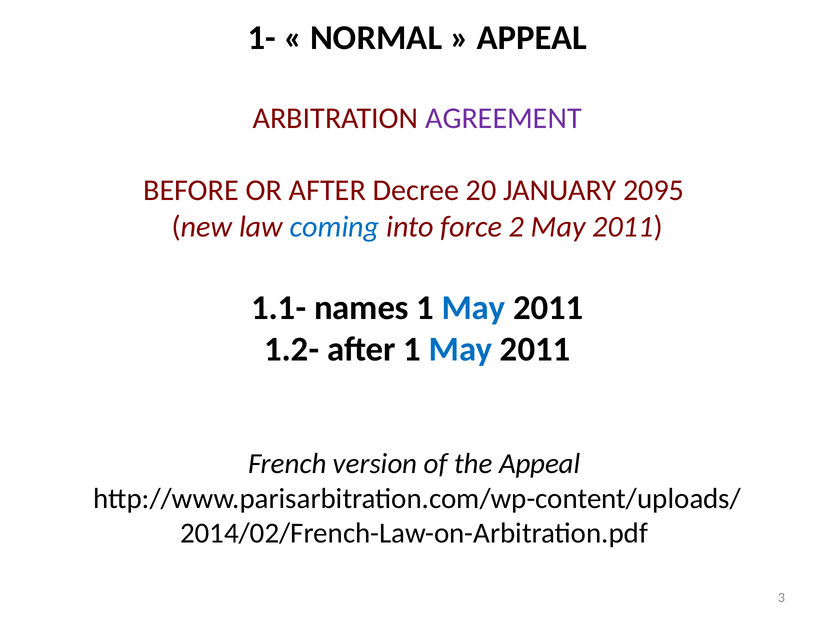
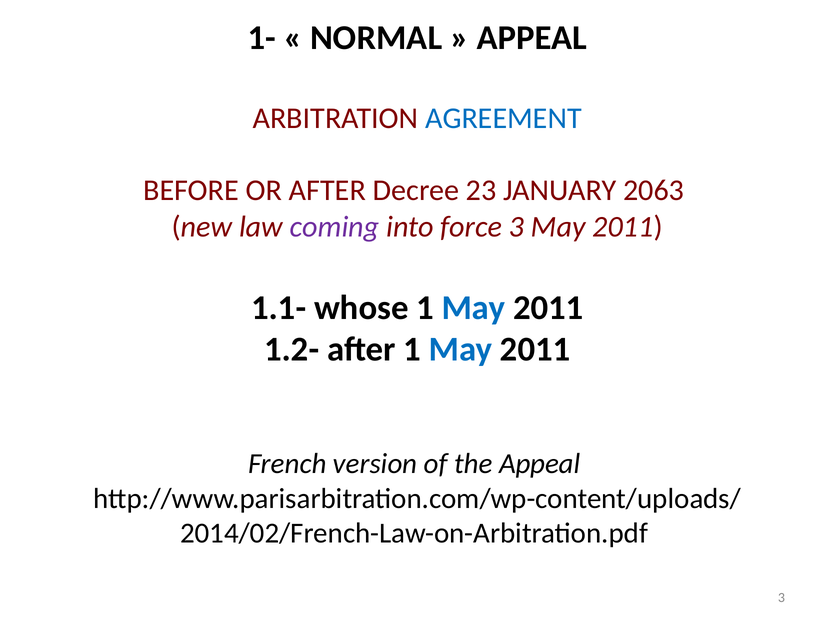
AGREEMENT colour: purple -> blue
20: 20 -> 23
2095: 2095 -> 2063
coming colour: blue -> purple
force 2: 2 -> 3
names: names -> whose
